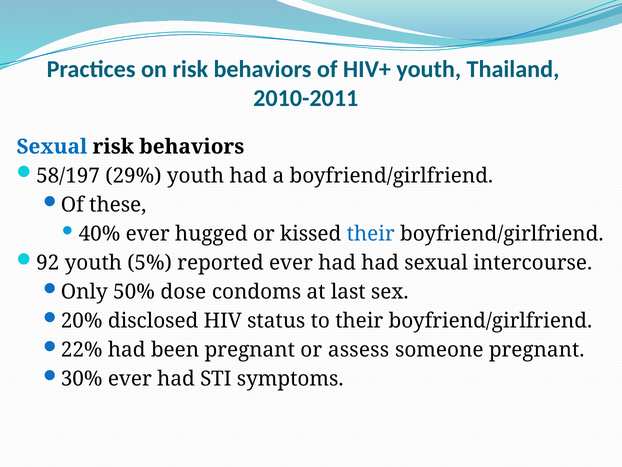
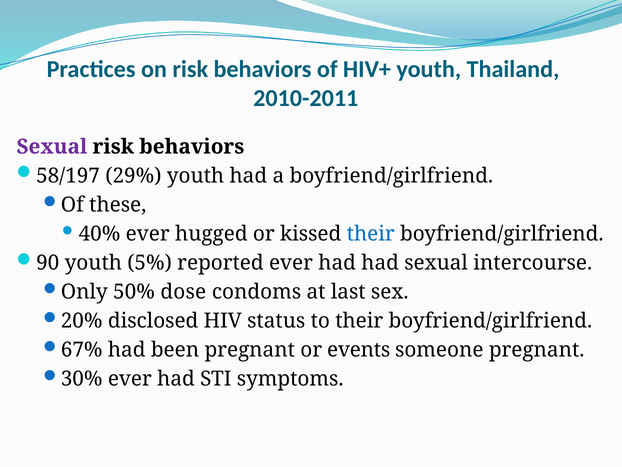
Sexual at (52, 147) colour: blue -> purple
92: 92 -> 90
22%: 22% -> 67%
assess: assess -> events
